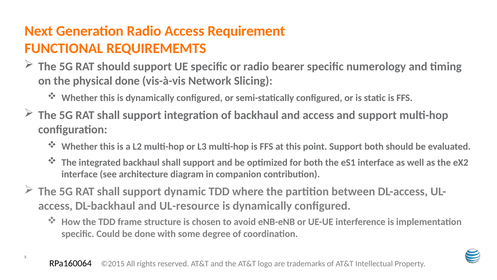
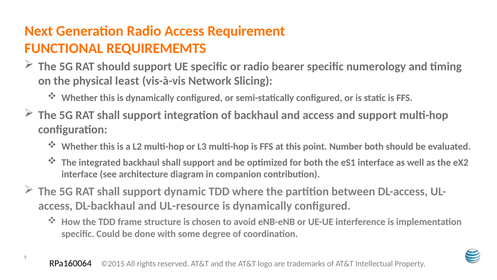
physical done: done -> least
point Support: Support -> Number
